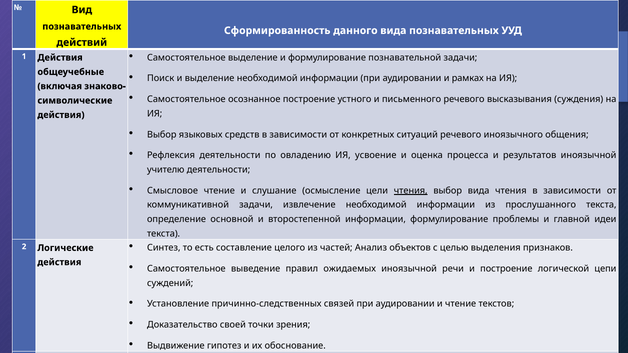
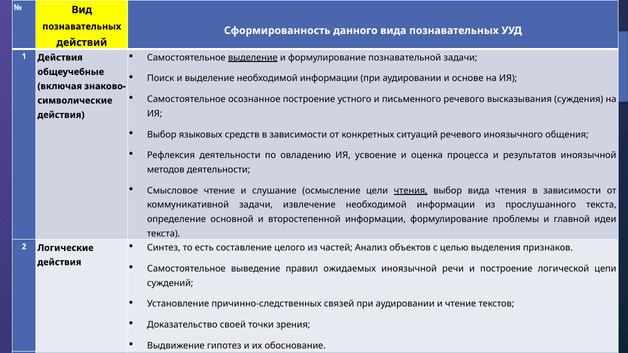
выделение at (253, 58) underline: none -> present
рамках: рамках -> основе
учителю: учителю -> методов
